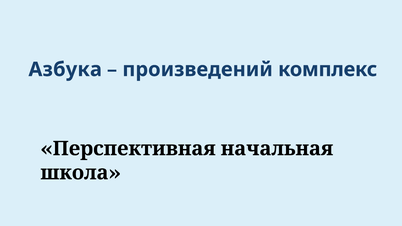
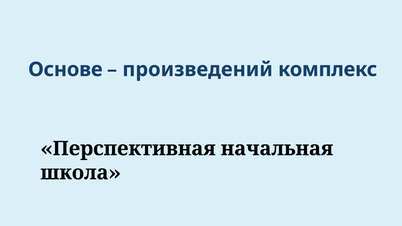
Азбука: Азбука -> Основе
